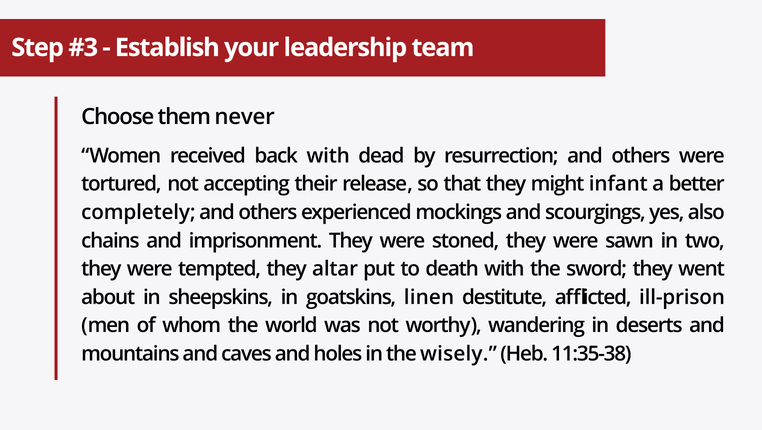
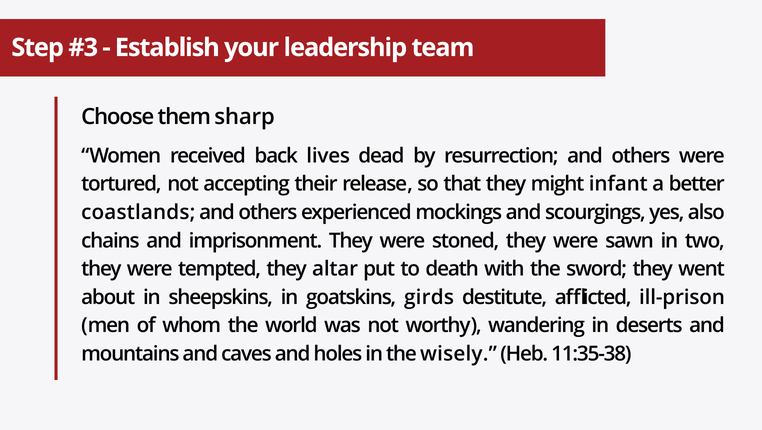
never: never -> sharp
back with: with -> lives
completely: completely -> coastlands
linen: linen -> girds
